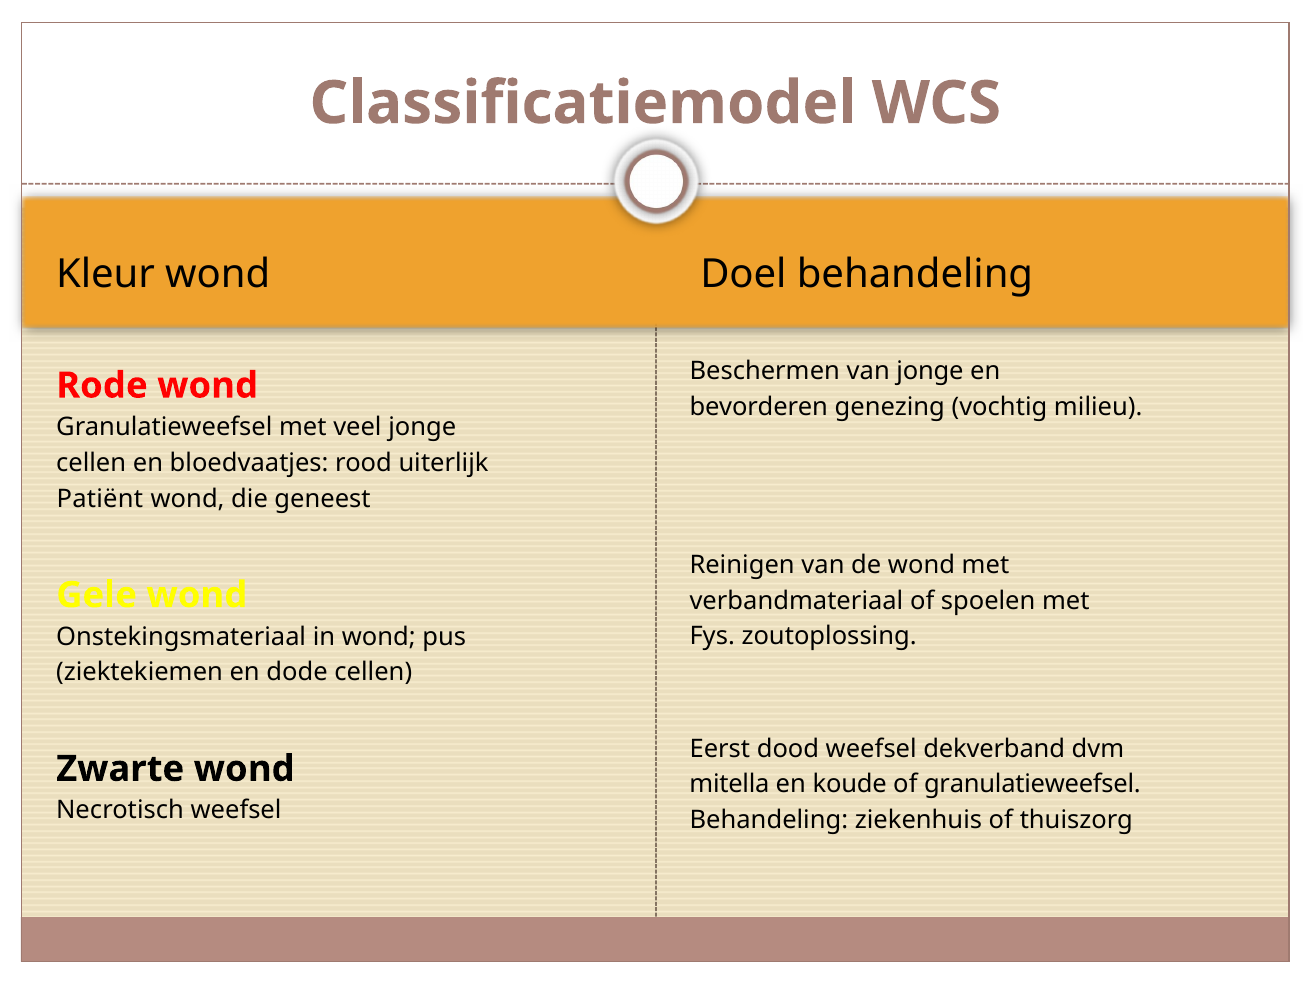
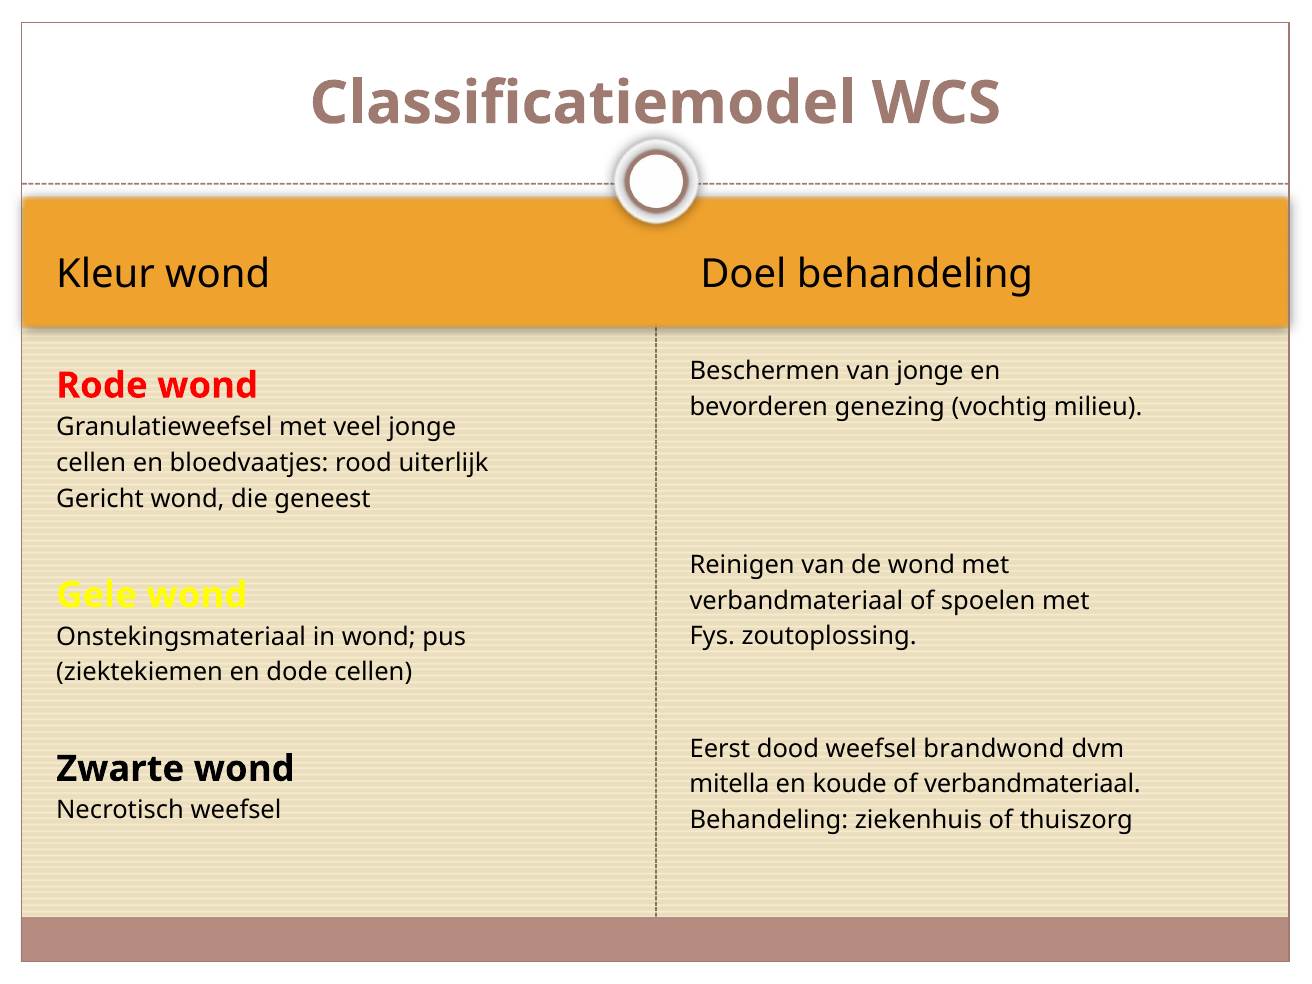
Patiënt: Patiënt -> Gericht
dekverband: dekverband -> brandwond
of granulatieweefsel: granulatieweefsel -> verbandmateriaal
